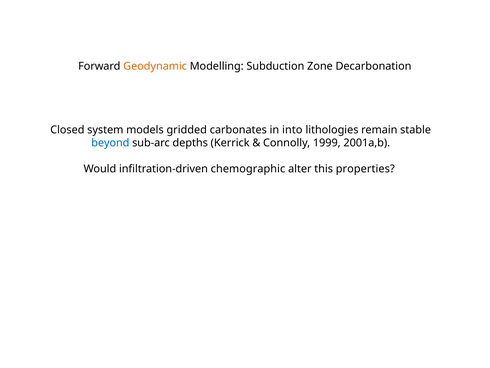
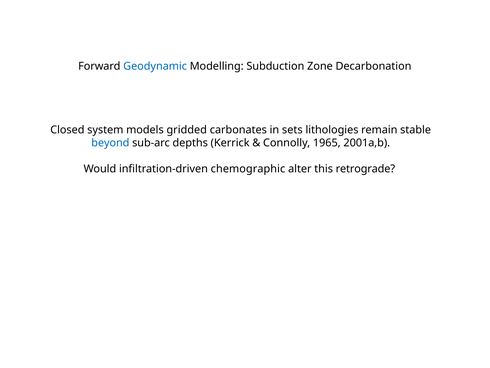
Geodynamic colour: orange -> blue
into: into -> sets
1999: 1999 -> 1965
properties: properties -> retrograde
